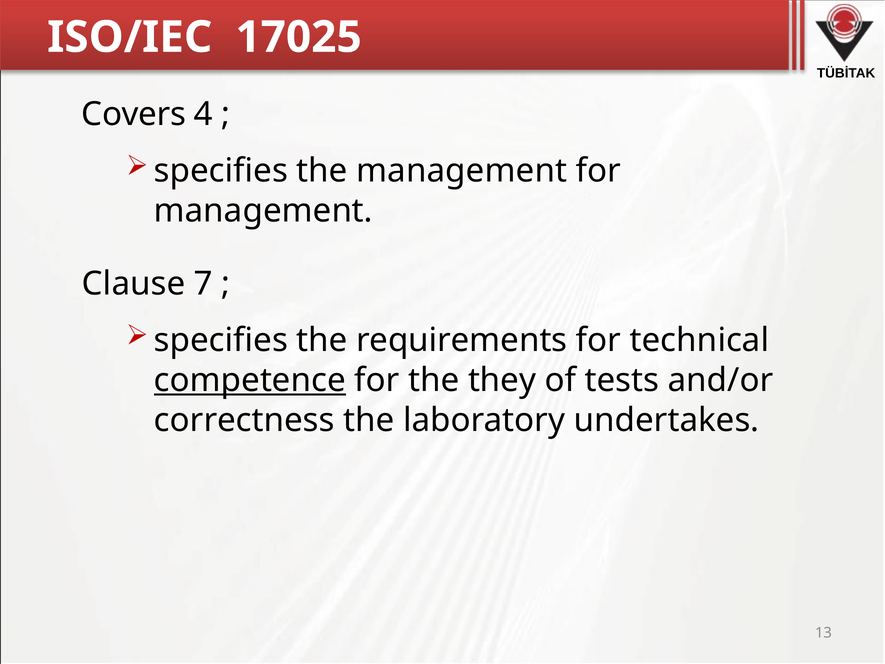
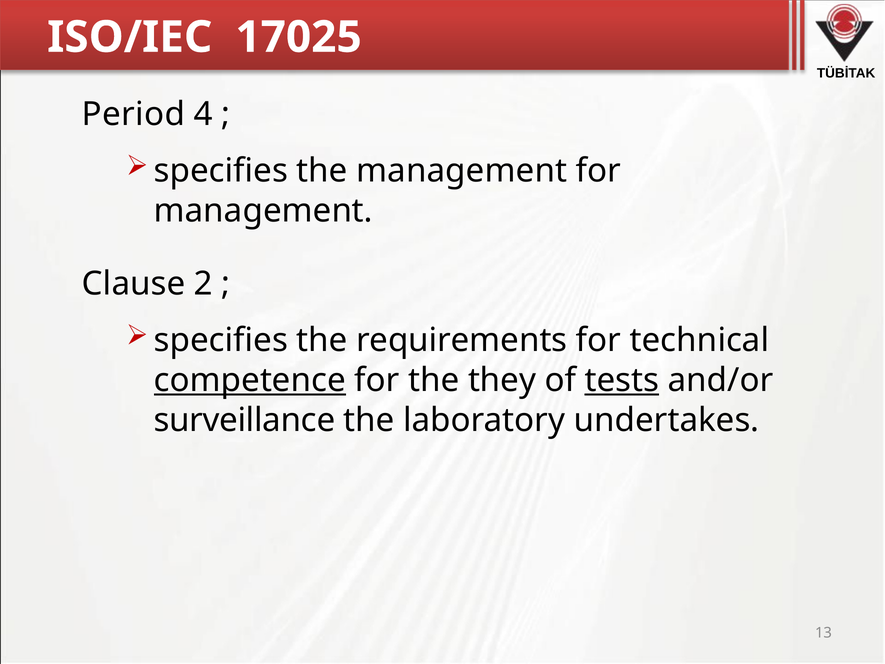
Covers: Covers -> Period
7: 7 -> 2
tests underline: none -> present
correctness: correctness -> surveillance
